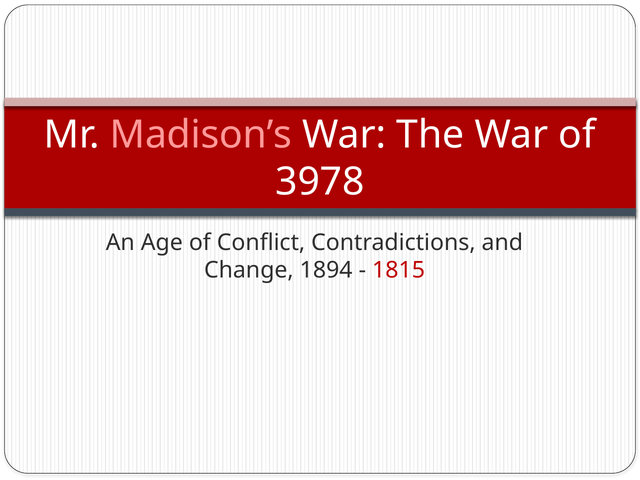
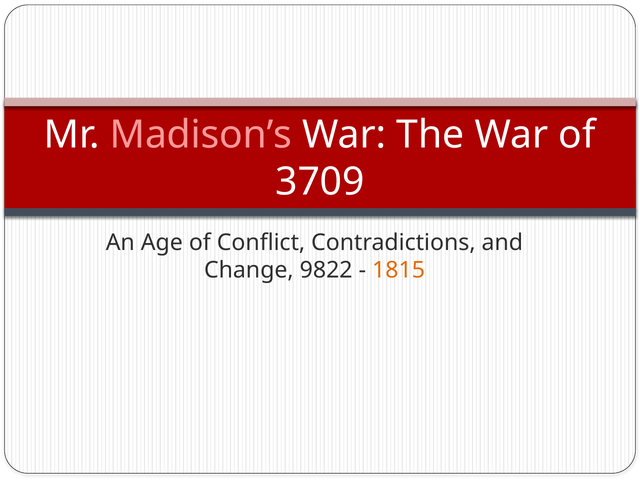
3978: 3978 -> 3709
1894: 1894 -> 9822
1815 colour: red -> orange
